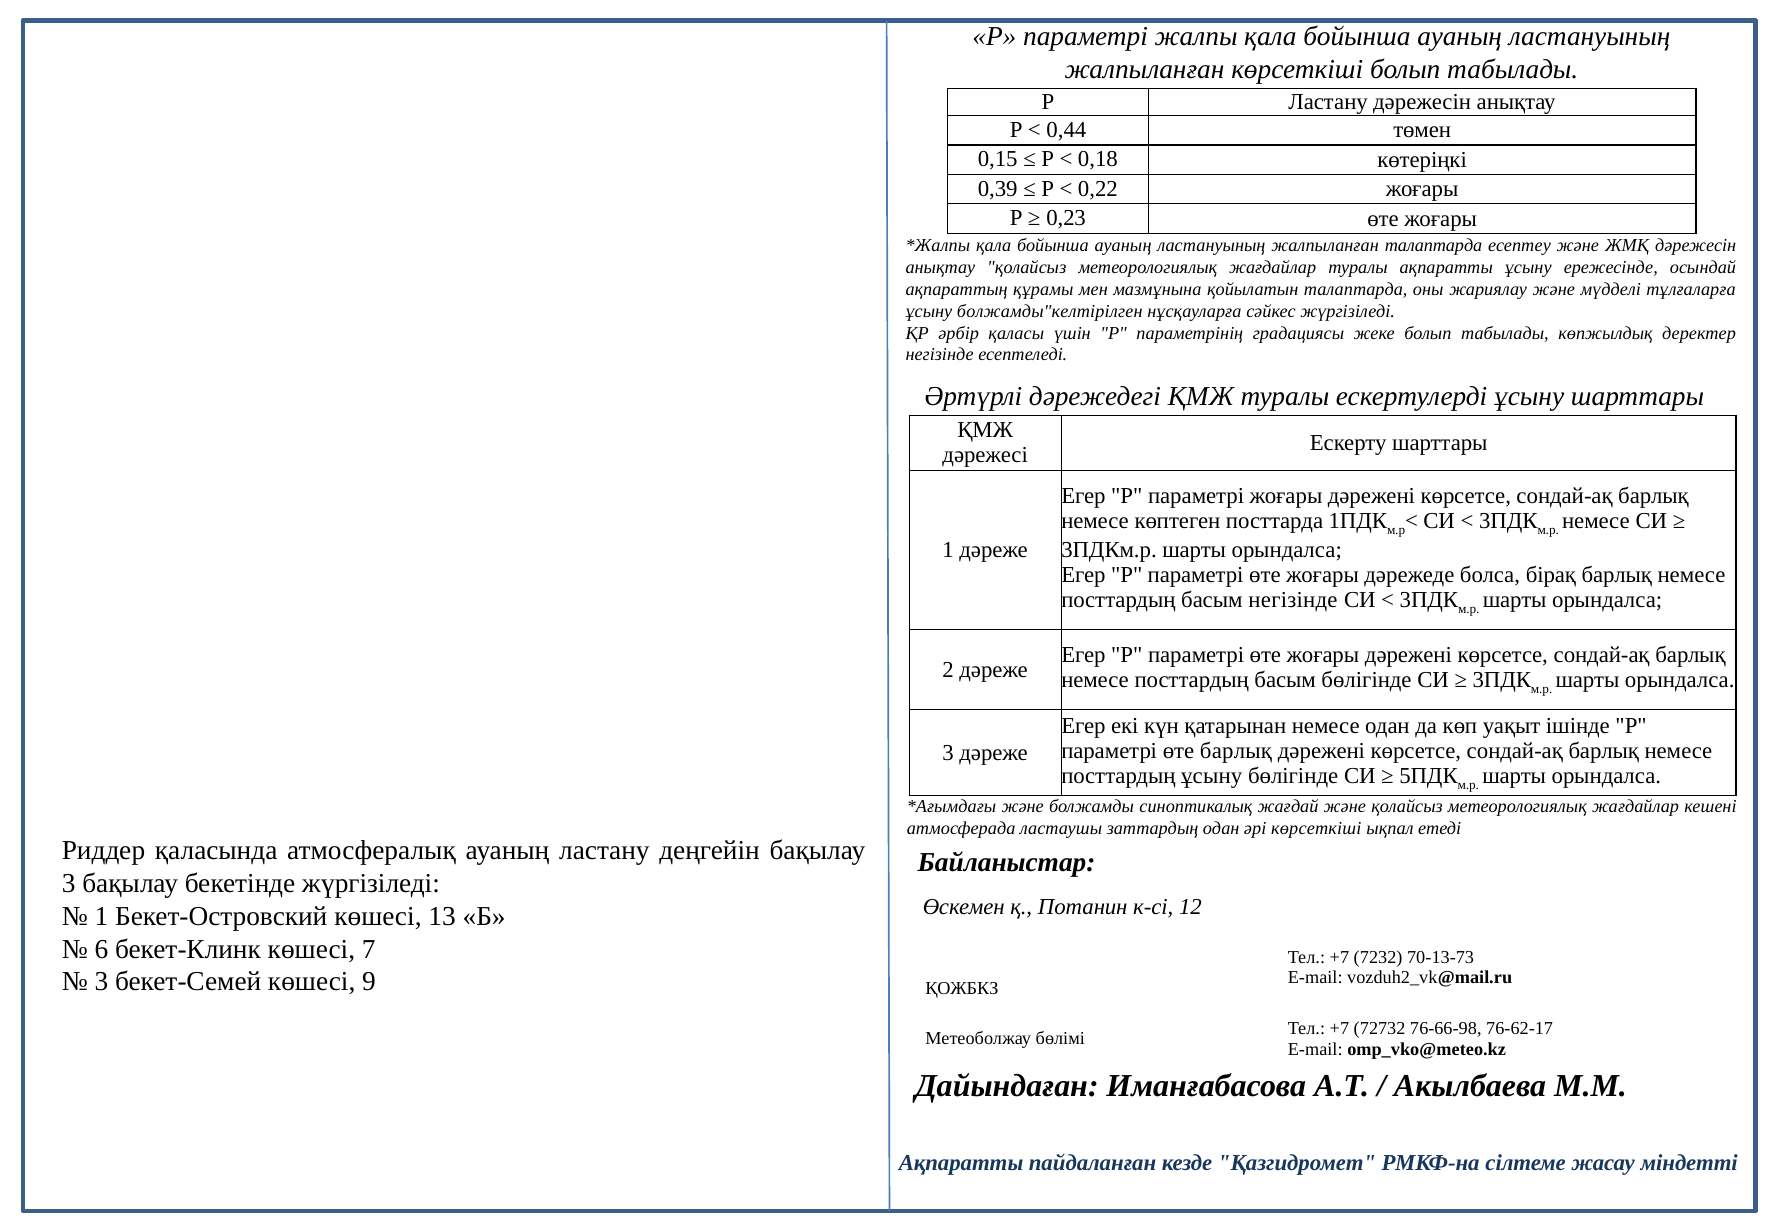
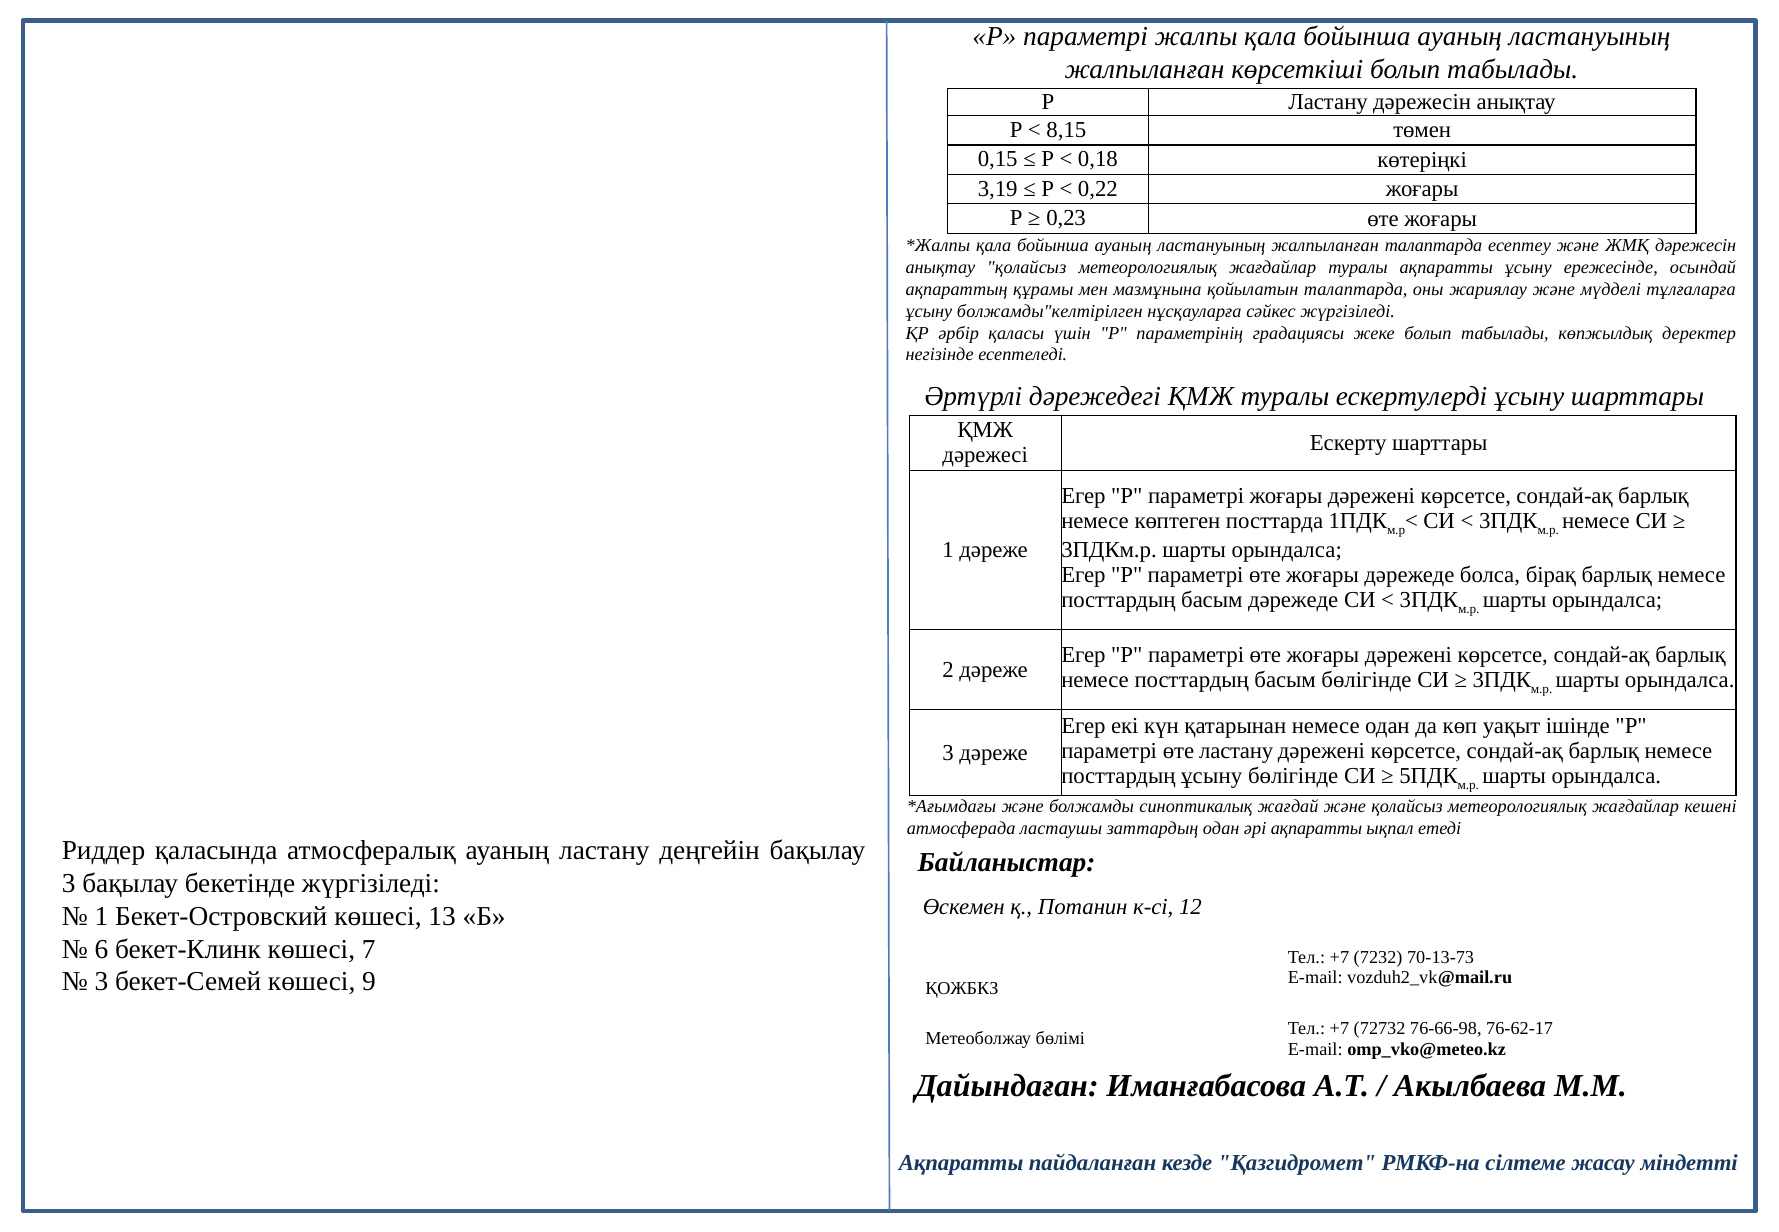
0,44: 0,44 -> 8,15
0,39: 0,39 -> 3,19
басым негізінде: негізінде -> дәрежеде
өте барлық: барлық -> ластану
әрі көрсеткіші: көрсеткіші -> ақпаратты
